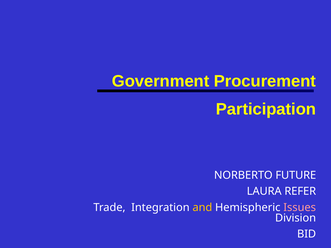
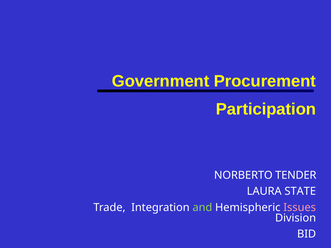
FUTURE: FUTURE -> TENDER
REFER: REFER -> STATE
and colour: yellow -> light green
